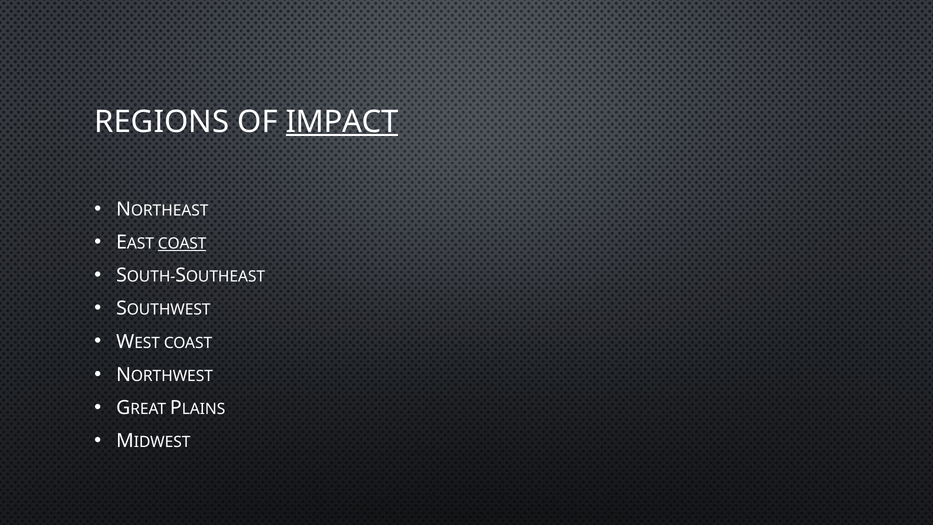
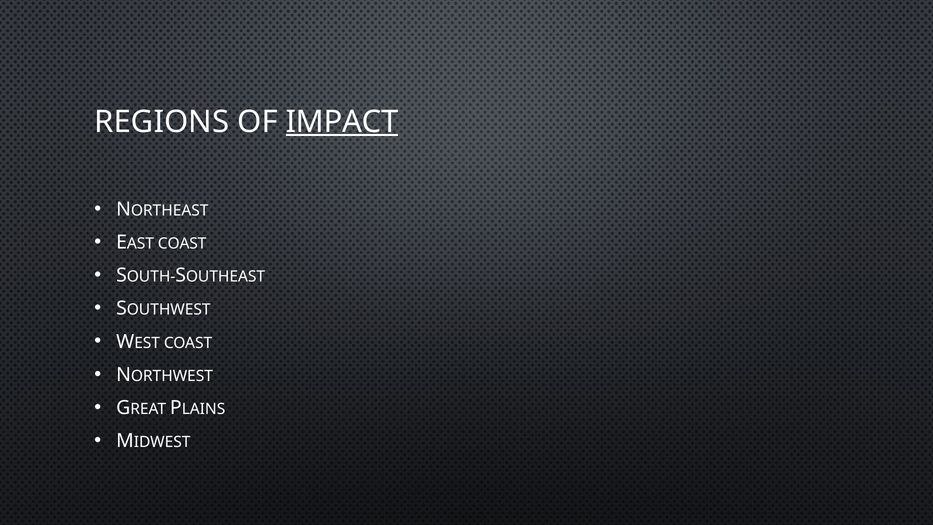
COAST at (182, 244) underline: present -> none
